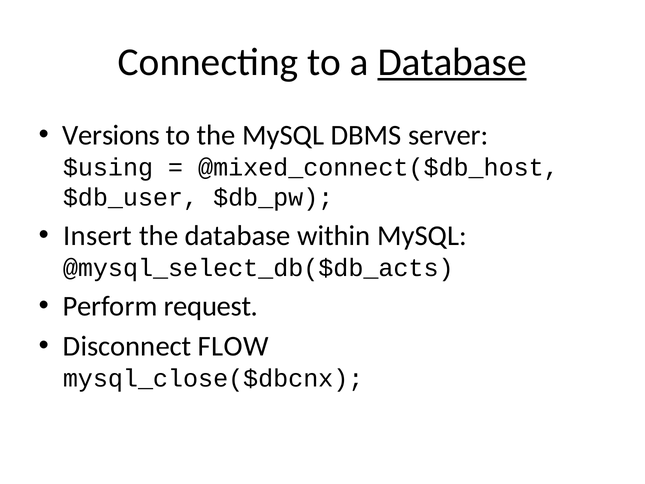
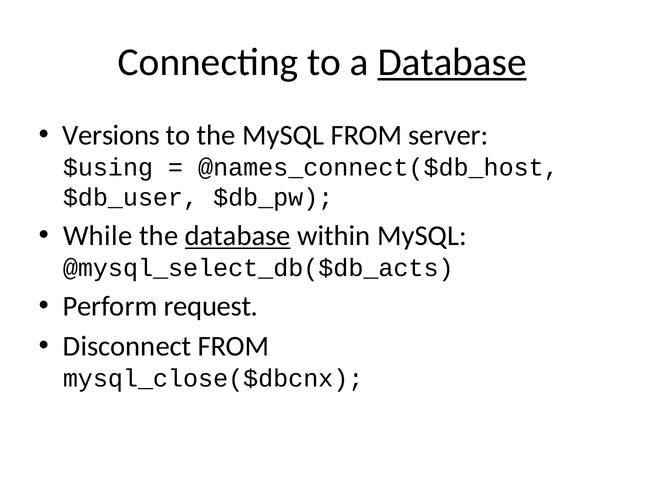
MySQL DBMS: DBMS -> FROM
@mixed_connect($db_host: @mixed_connect($db_host -> @names_connect($db_host
Insert: Insert -> While
database at (238, 236) underline: none -> present
Disconnect FLOW: FLOW -> FROM
